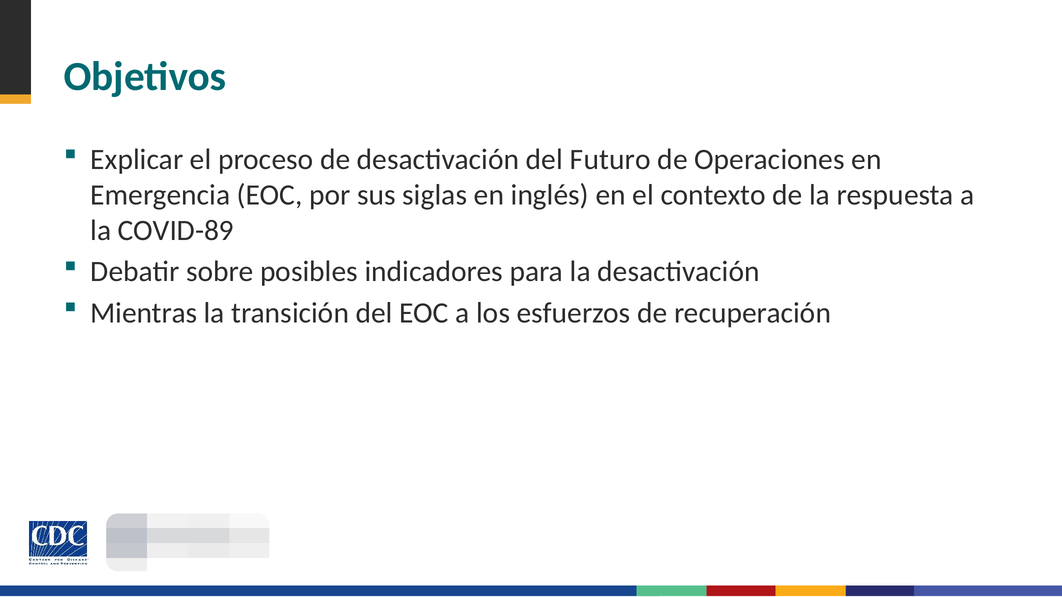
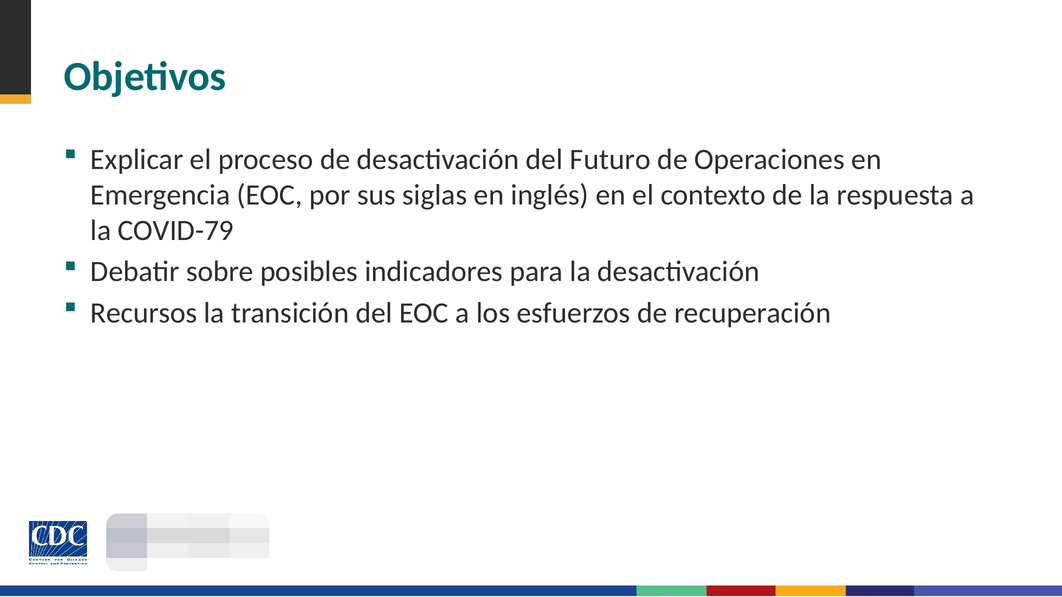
COVID-89: COVID-89 -> COVID-79
Mientras: Mientras -> Recursos
